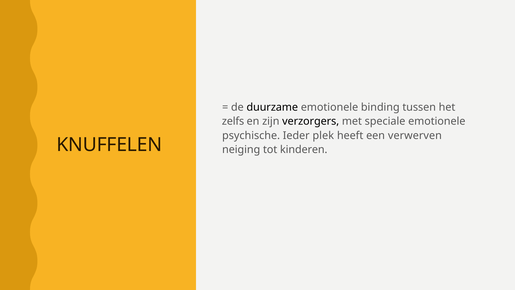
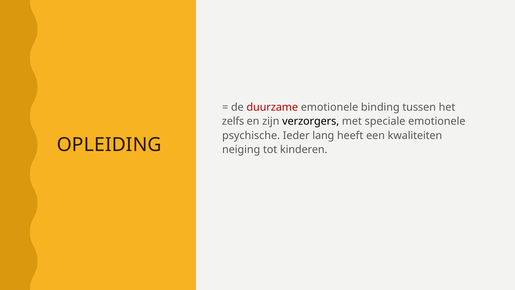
duurzame colour: black -> red
plek: plek -> lang
verwerven: verwerven -> kwaliteiten
KNUFFELEN: KNUFFELEN -> OPLEIDING
